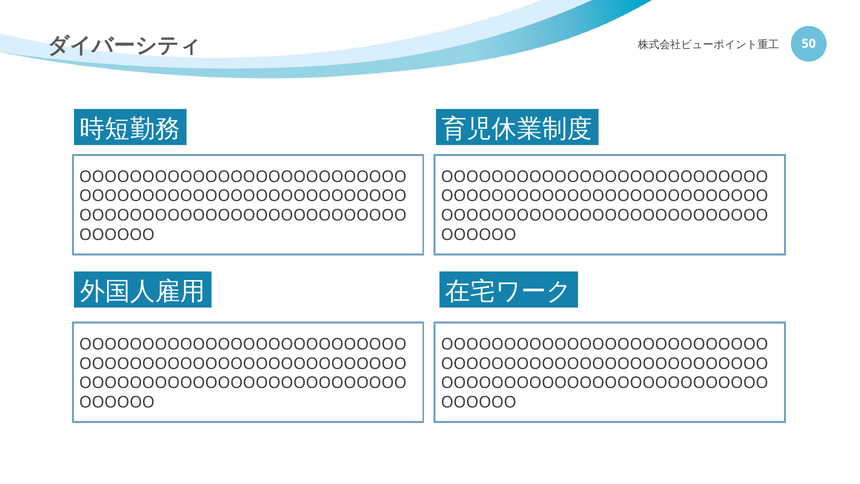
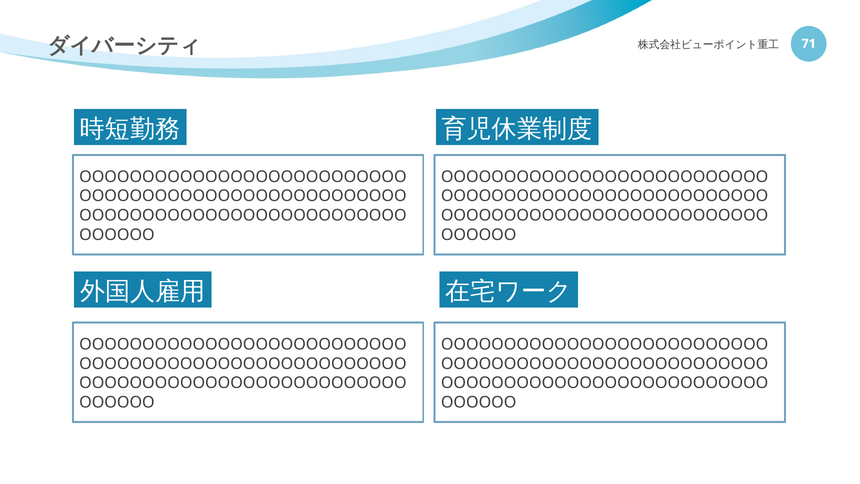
50: 50 -> 71
